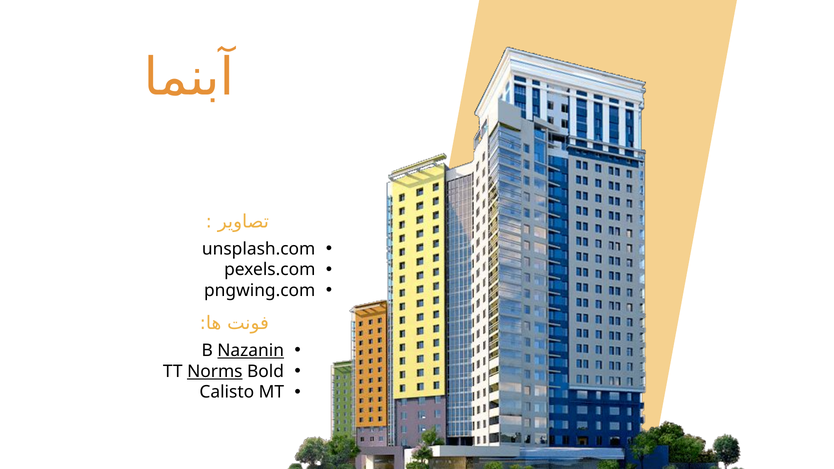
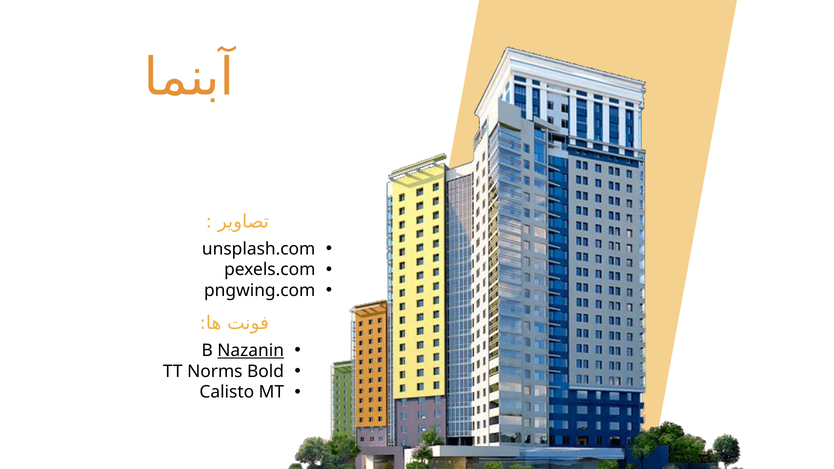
Norms underline: present -> none
